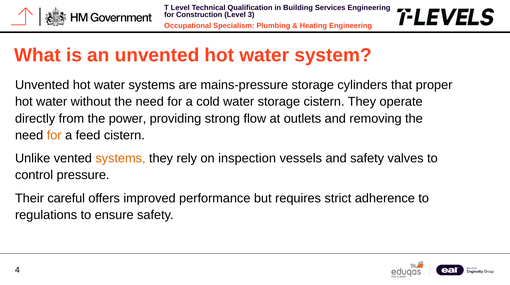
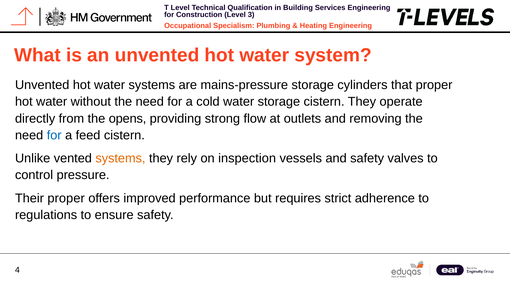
power: power -> opens
for at (54, 135) colour: orange -> blue
Their careful: careful -> proper
